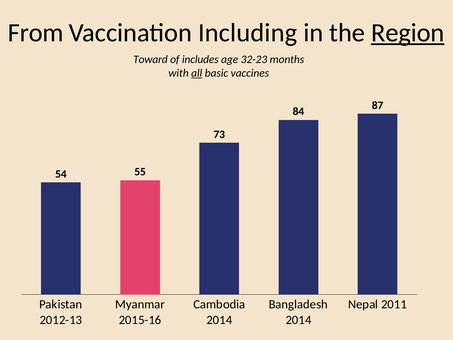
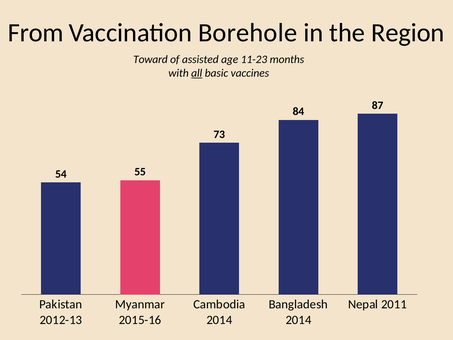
Including: Including -> Borehole
Region underline: present -> none
includes: includes -> assisted
32-23: 32-23 -> 11-23
